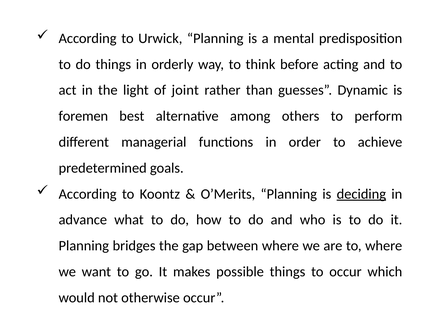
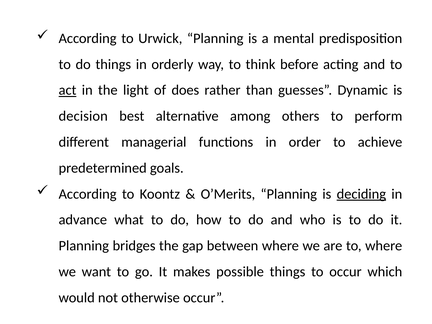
act underline: none -> present
joint: joint -> does
foremen: foremen -> decision
